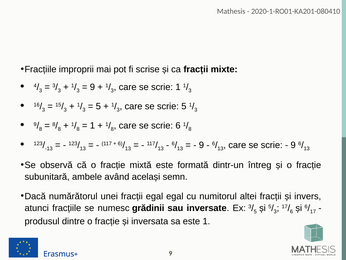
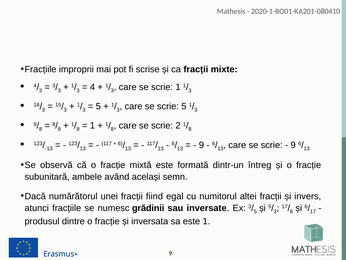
9 at (92, 87): 9 -> 4
scrie 6: 6 -> 2
fracții egal: egal -> fiind
